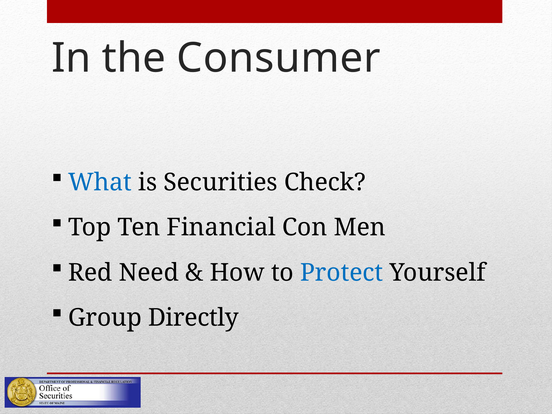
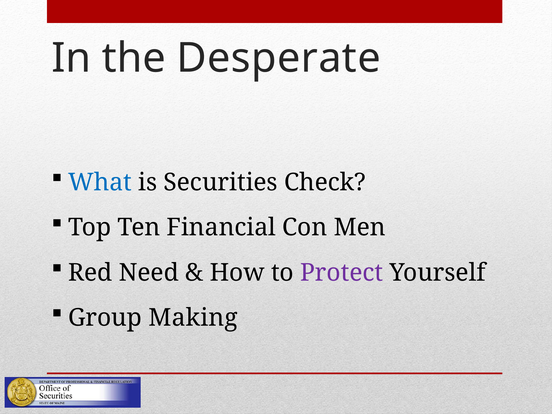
Consumer: Consumer -> Desperate
Protect colour: blue -> purple
Directly: Directly -> Making
